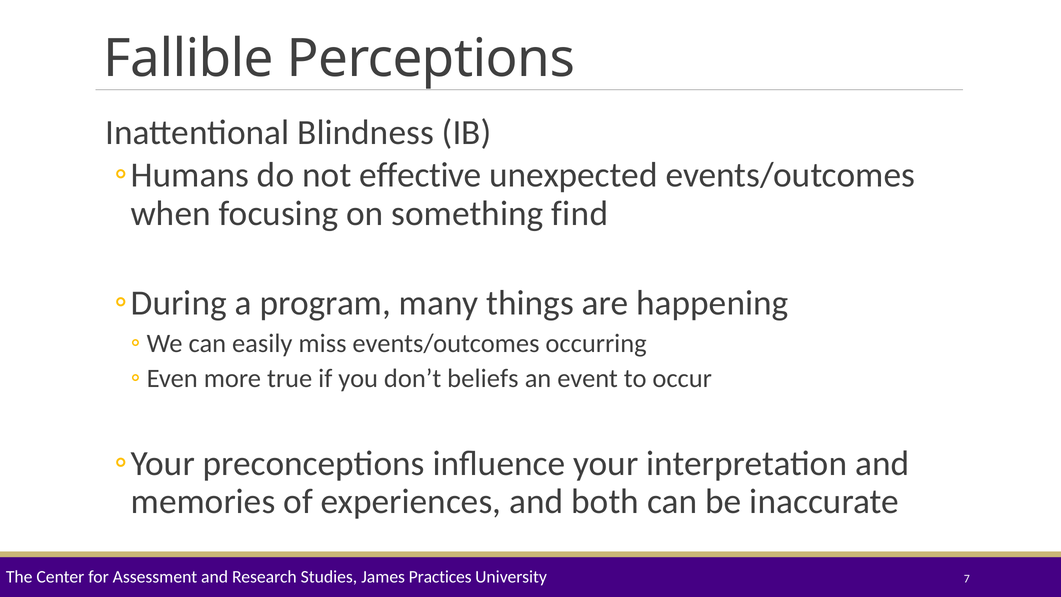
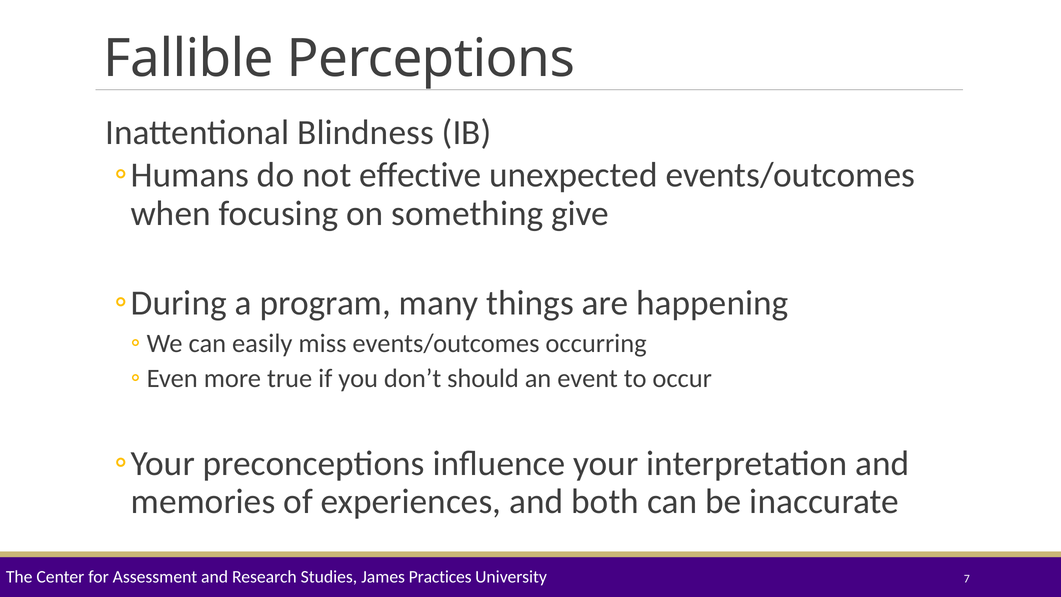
find: find -> give
beliefs: beliefs -> should
